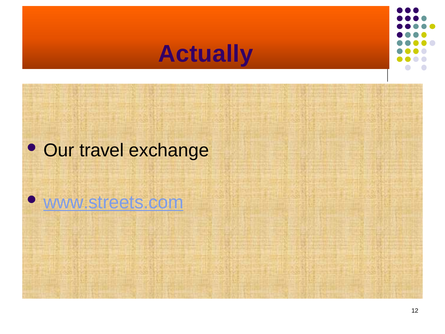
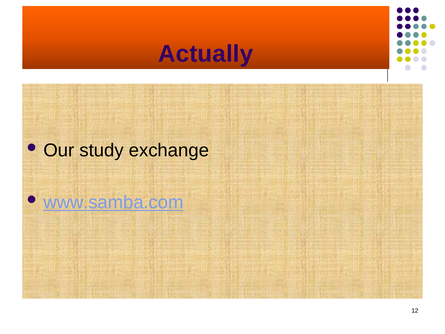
travel: travel -> study
www.streets.com: www.streets.com -> www.samba.com
